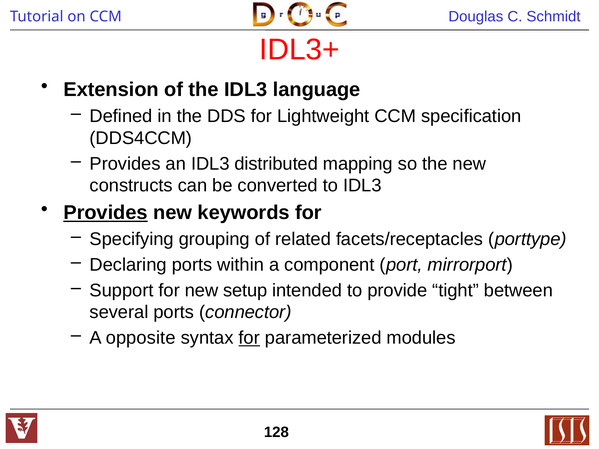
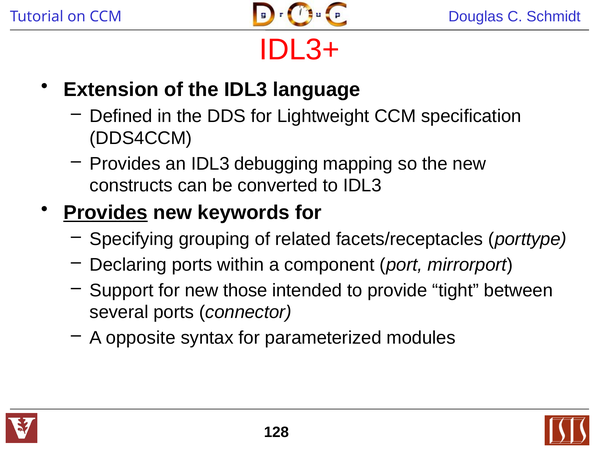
distributed: distributed -> debugging
setup: setup -> those
for at (249, 338) underline: present -> none
